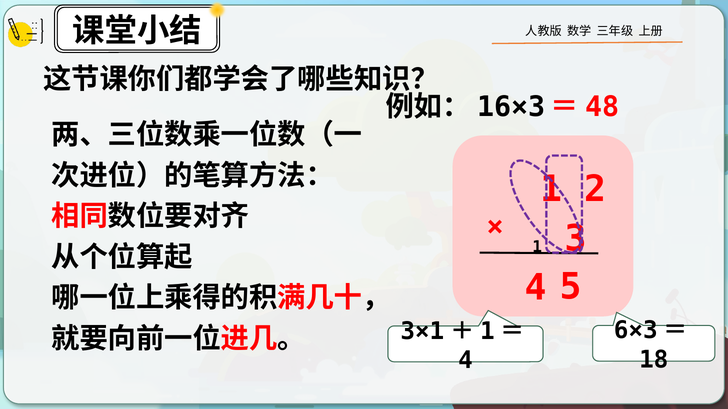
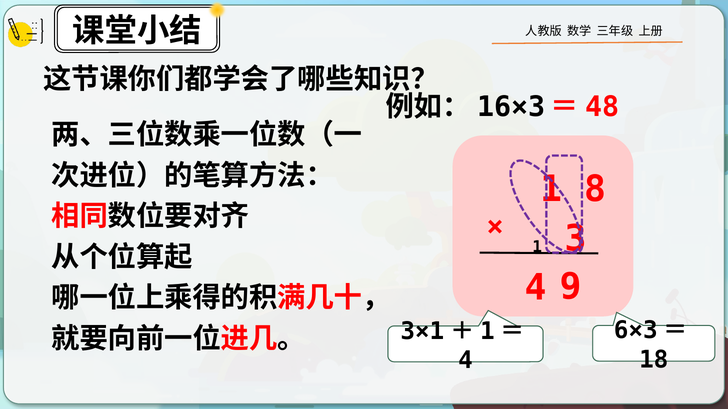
2: 2 -> 8
5: 5 -> 9
